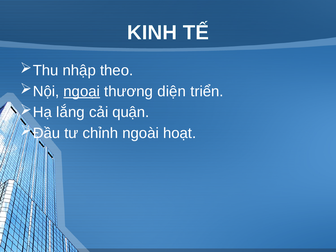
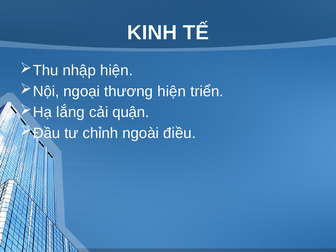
nhập theo: theo -> hiện
ngoại underline: present -> none
thương diện: diện -> hiện
hoạt: hoạt -> điều
